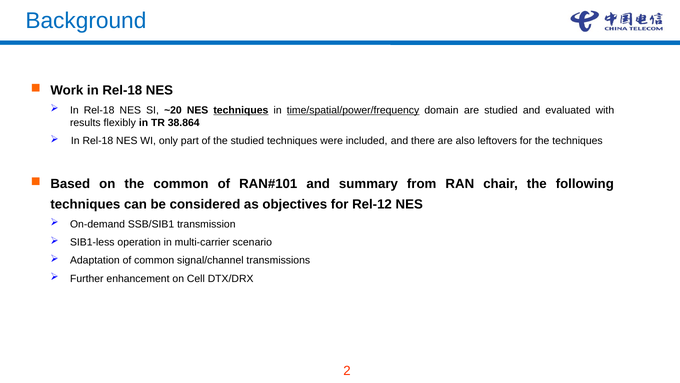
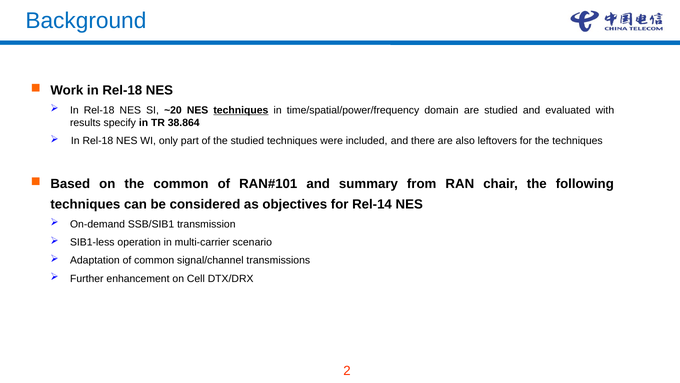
time/spatial/power/frequency underline: present -> none
flexibly: flexibly -> specify
Rel-12: Rel-12 -> Rel-14
